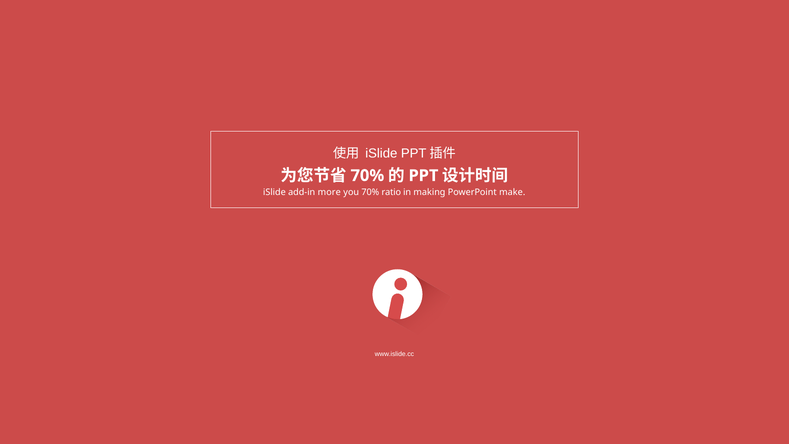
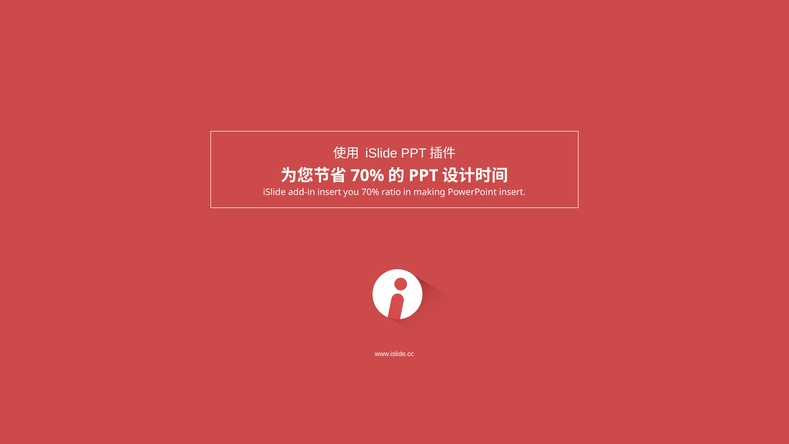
add-in more: more -> insert
PowerPoint make: make -> insert
